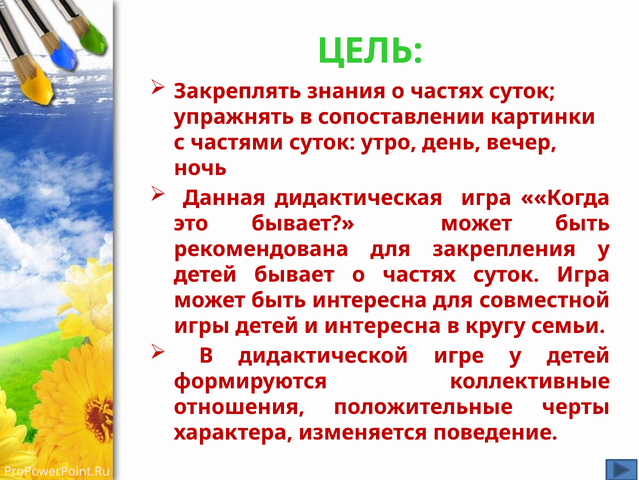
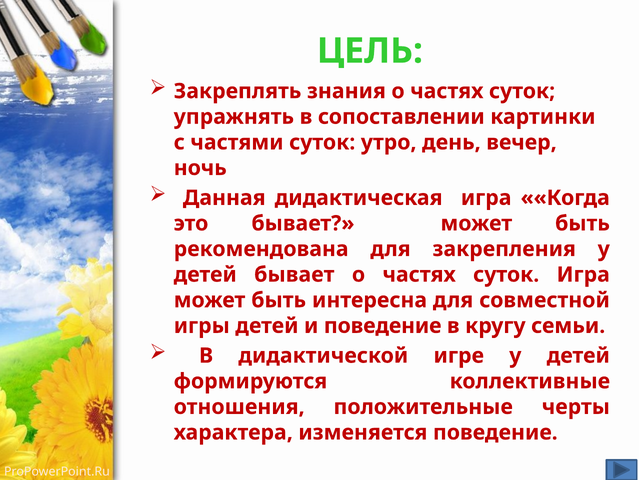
и интересна: интересна -> поведение
